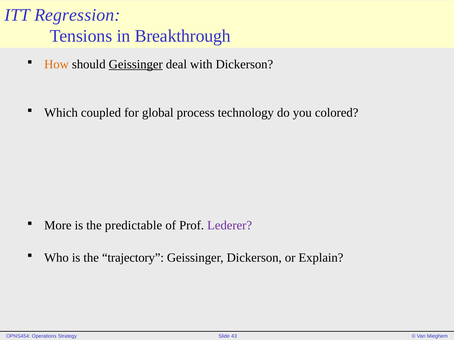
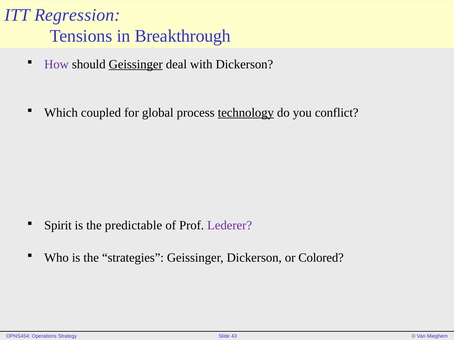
How colour: orange -> purple
technology underline: none -> present
colored: colored -> conflict
More: More -> Spirit
trajectory: trajectory -> strategies
Explain: Explain -> Colored
